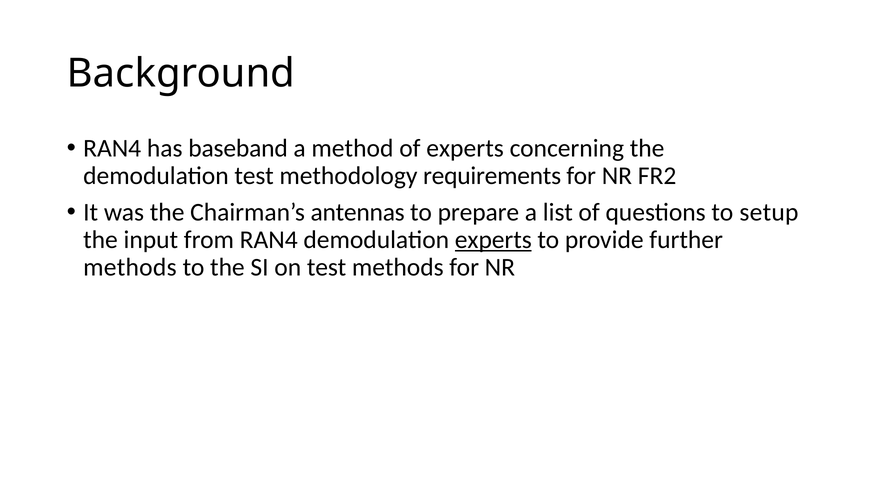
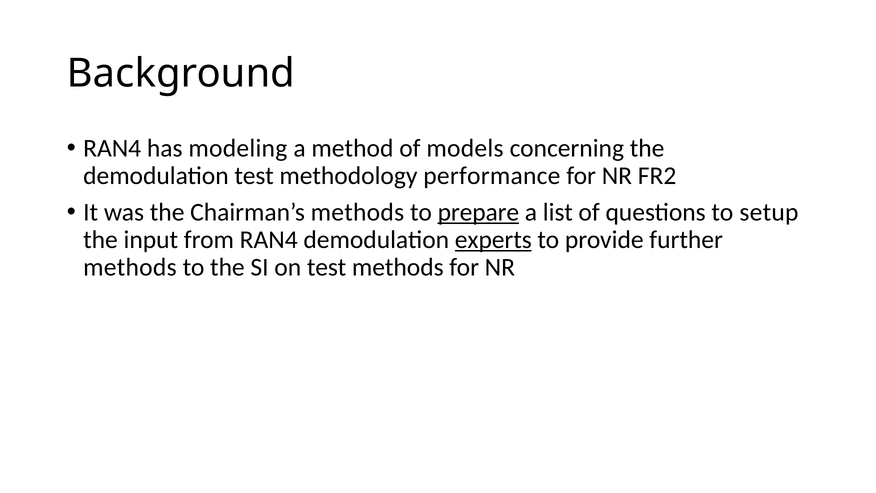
baseband: baseband -> modeling
of experts: experts -> models
requirements: requirements -> performance
Chairman’s antennas: antennas -> methods
prepare underline: none -> present
